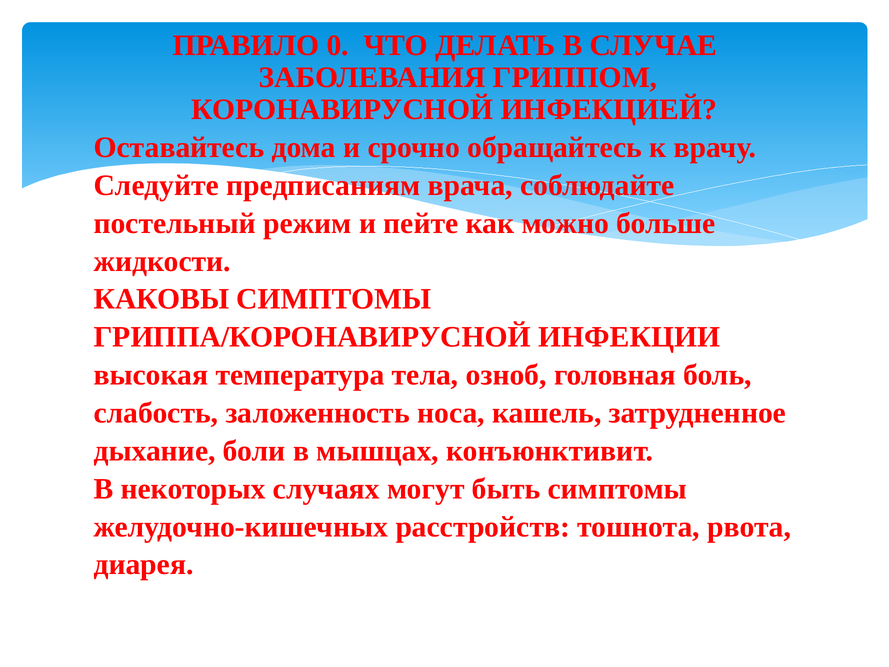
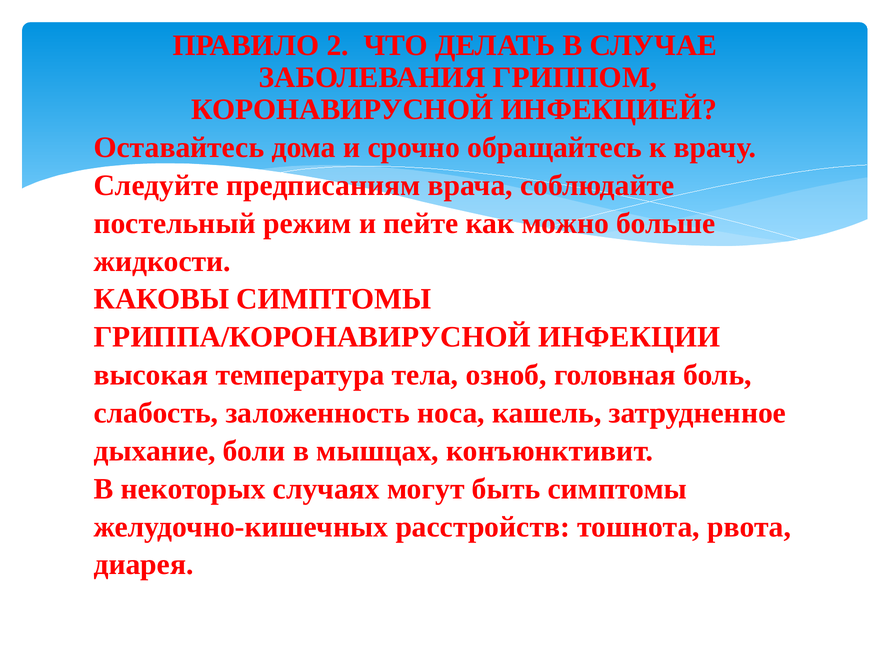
0: 0 -> 2
